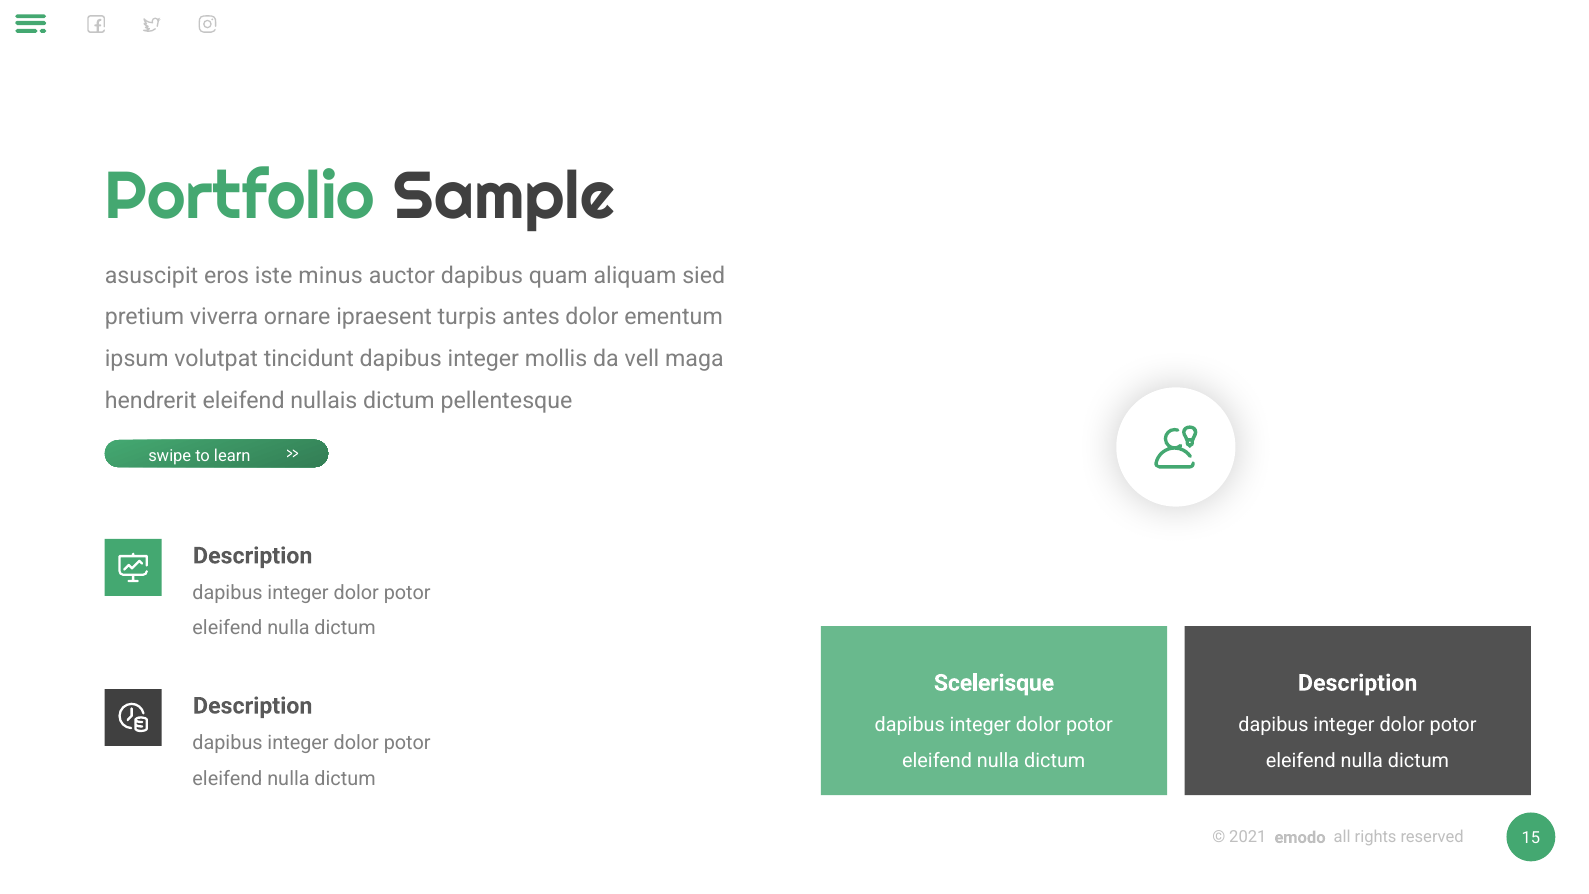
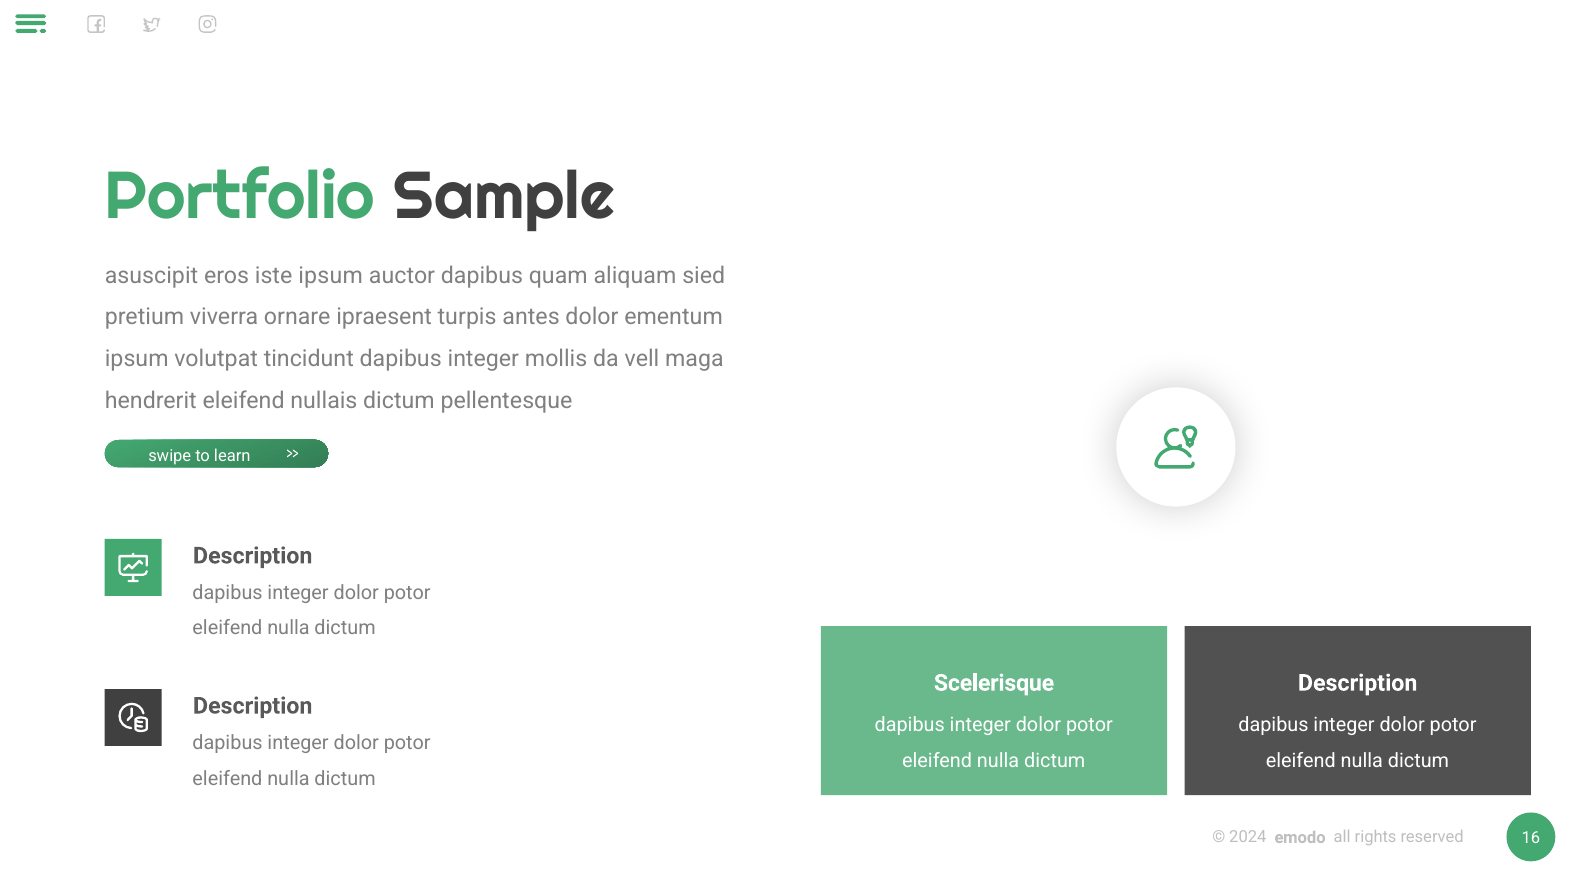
iste minus: minus -> ipsum
2021: 2021 -> 2024
15: 15 -> 16
